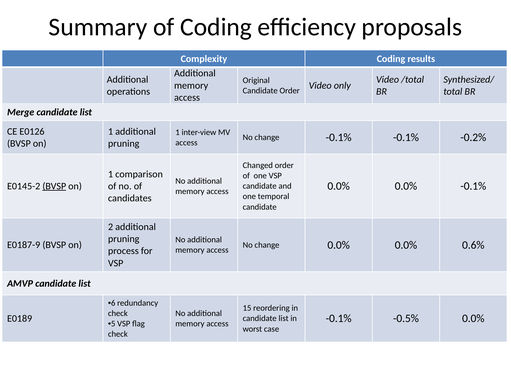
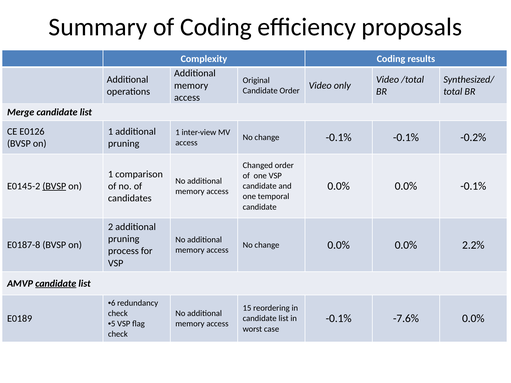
E0187-9: E0187-9 -> E0187-8
0.6%: 0.6% -> 2.2%
candidate at (56, 284) underline: none -> present
-0.5%: -0.5% -> -7.6%
